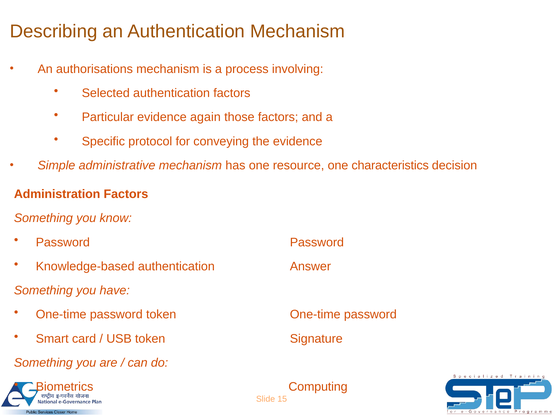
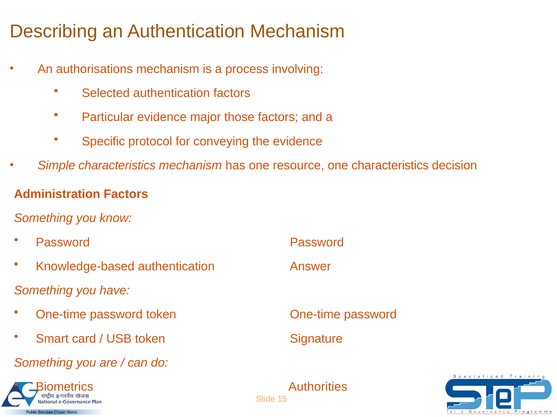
again: again -> major
Simple administrative: administrative -> characteristics
Computing: Computing -> Authorities
